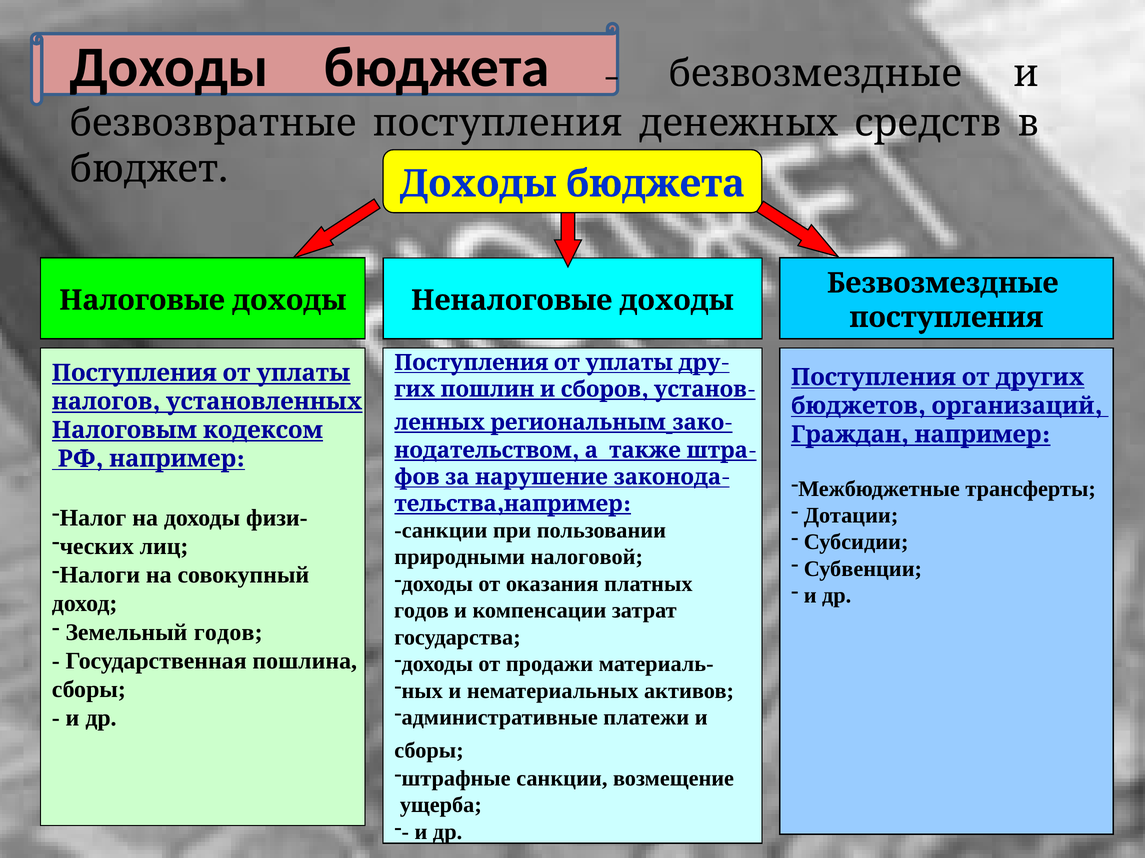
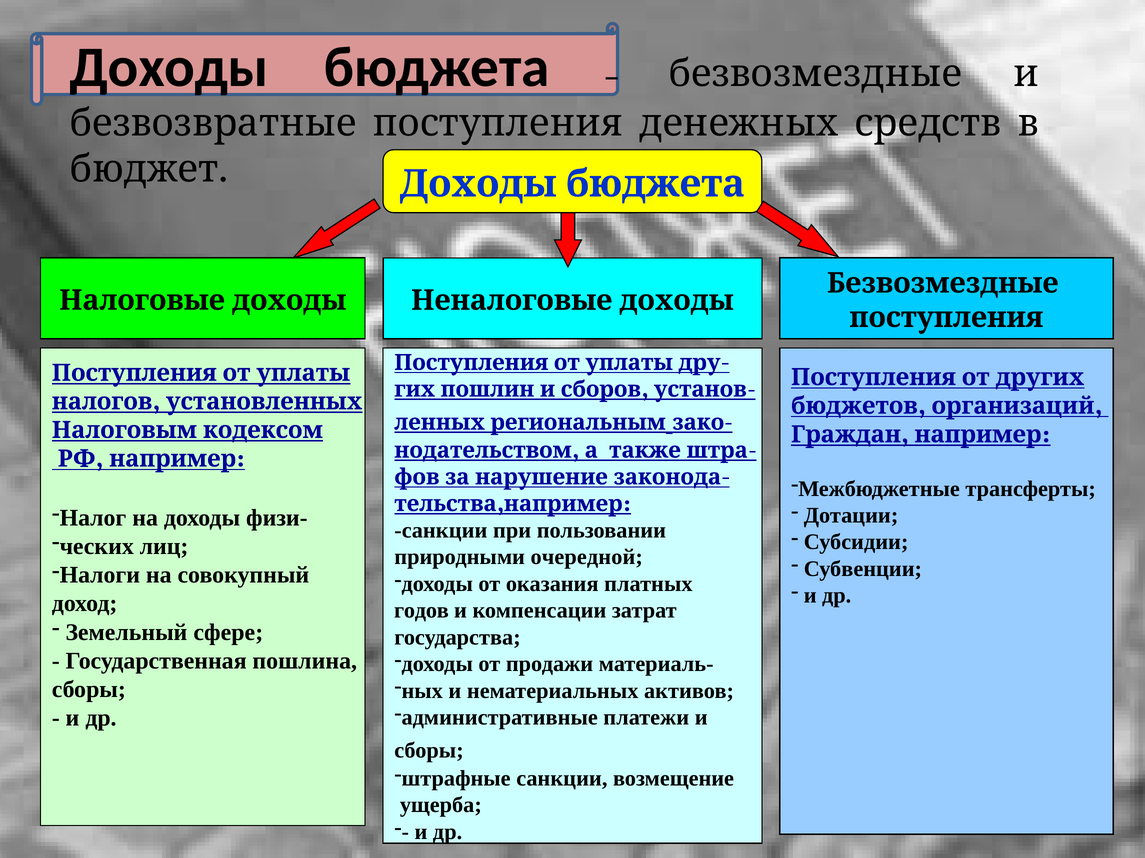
налоговой: налоговой -> очередной
Земельный годов: годов -> сфере
